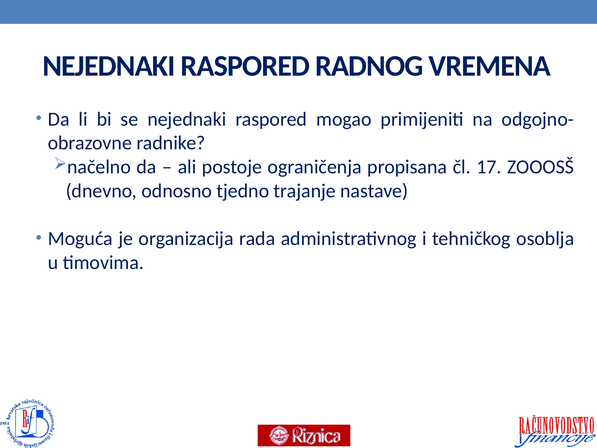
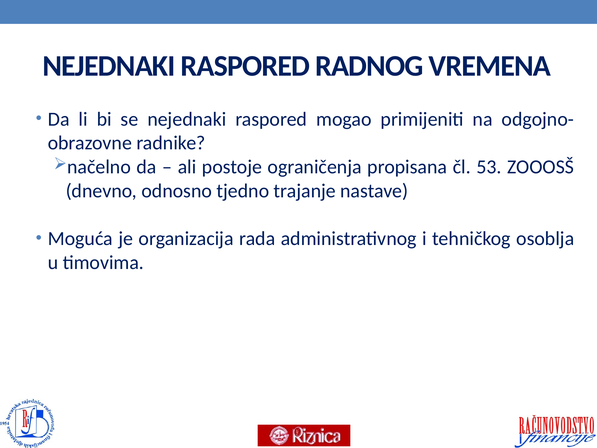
17: 17 -> 53
